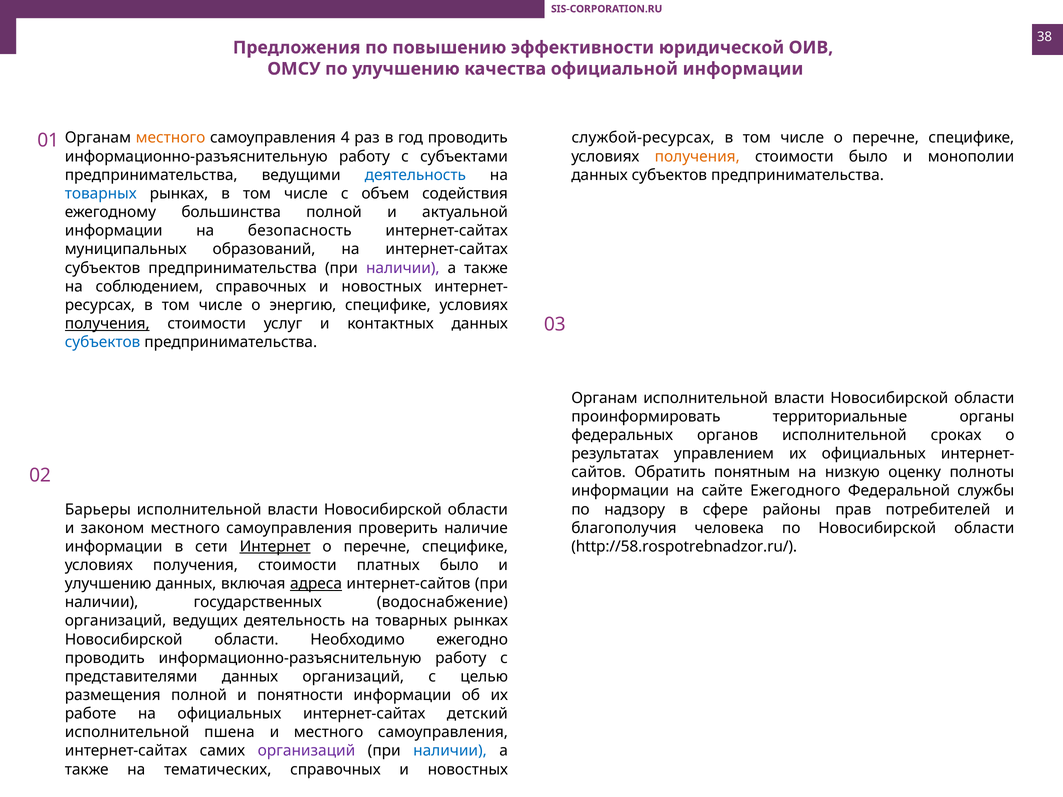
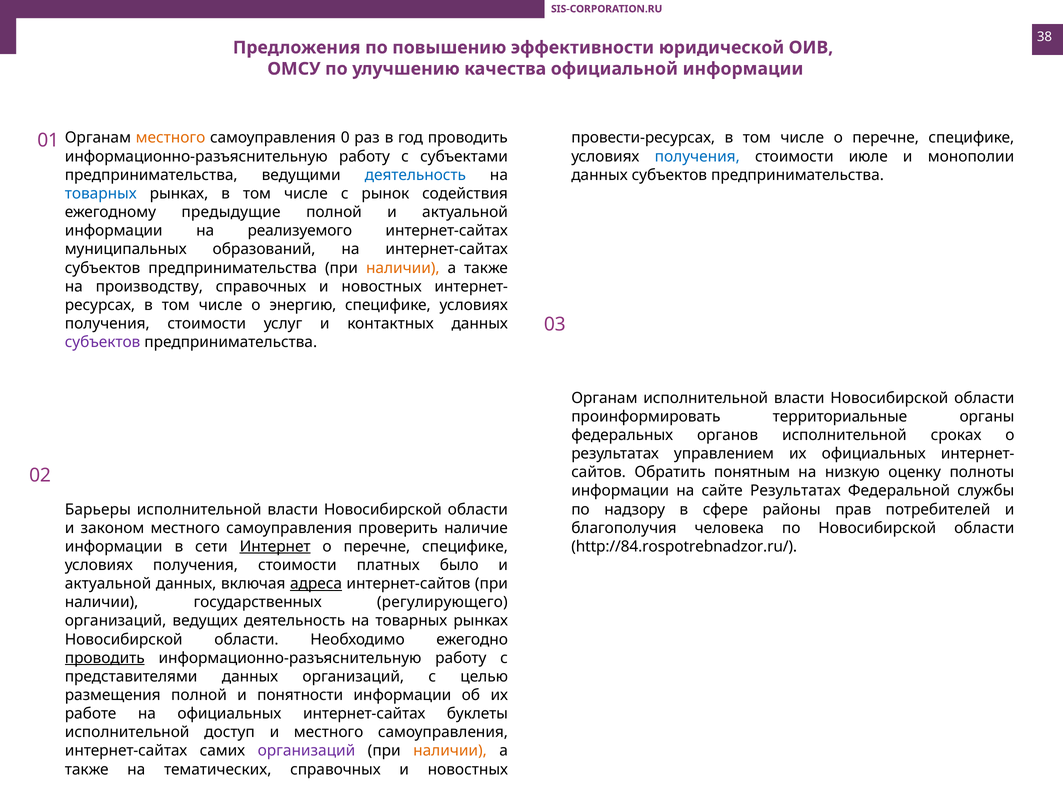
4: 4 -> 0
службой-ресурсах: службой-ресурсах -> провести-ресурсах
получения at (697, 157) colour: orange -> blue
стоимости было: было -> июле
объем: объем -> рынок
большинства: большинства -> предыдущие
безопасность: безопасность -> реализуемого
наличии at (403, 268) colour: purple -> orange
соблюдением: соблюдением -> производству
получения at (107, 324) underline: present -> none
субъектов at (103, 342) colour: blue -> purple
сайте Ежегодного: Ежегодного -> Результатах
http://58.rospotrebnadzor.ru/: http://58.rospotrebnadzor.ru/ -> http://84.rospotrebnadzor.ru/
улучшению at (108, 584): улучшению -> актуальной
водоснабжение: водоснабжение -> регулирующего
проводить at (105, 658) underline: none -> present
детский: детский -> буклеты
пшена: пшена -> доступ
наличии at (450, 751) colour: blue -> orange
